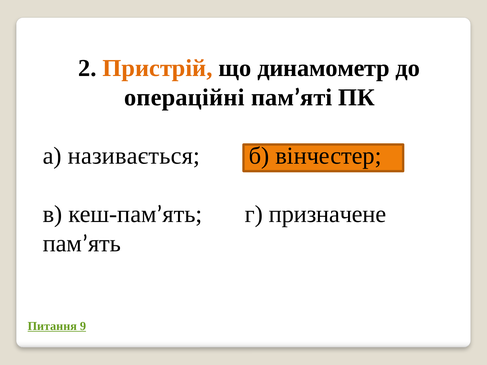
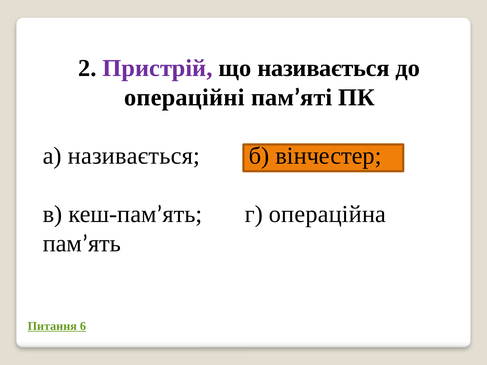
Пристрій colour: orange -> purple
що динамометр: динамометр -> називається
призначене: призначене -> операційна
9: 9 -> 6
